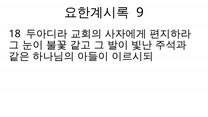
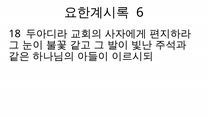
9: 9 -> 6
